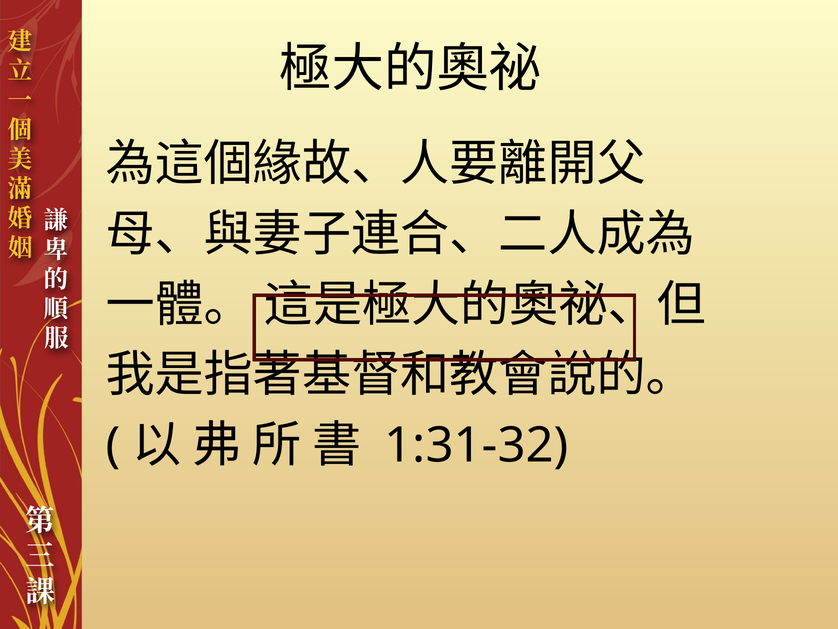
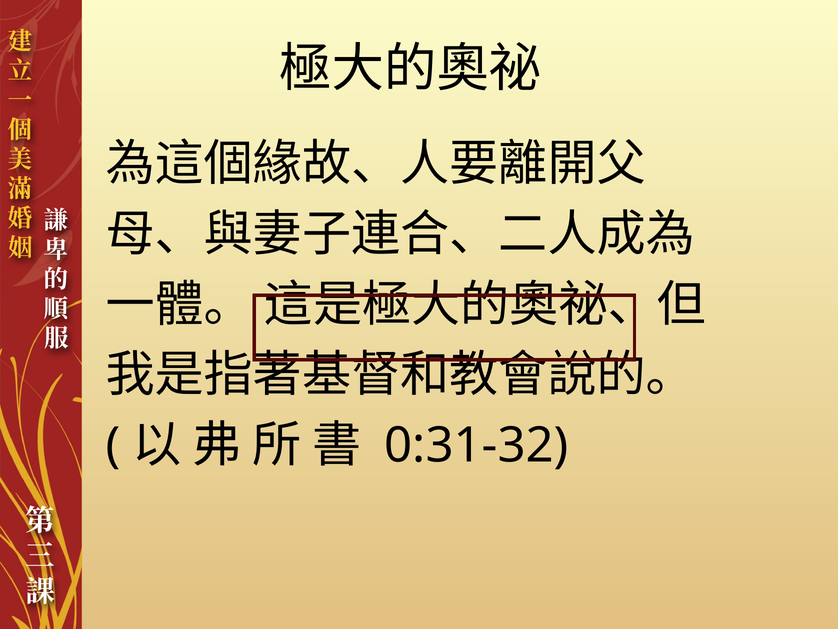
1:31-32: 1:31-32 -> 0:31-32
